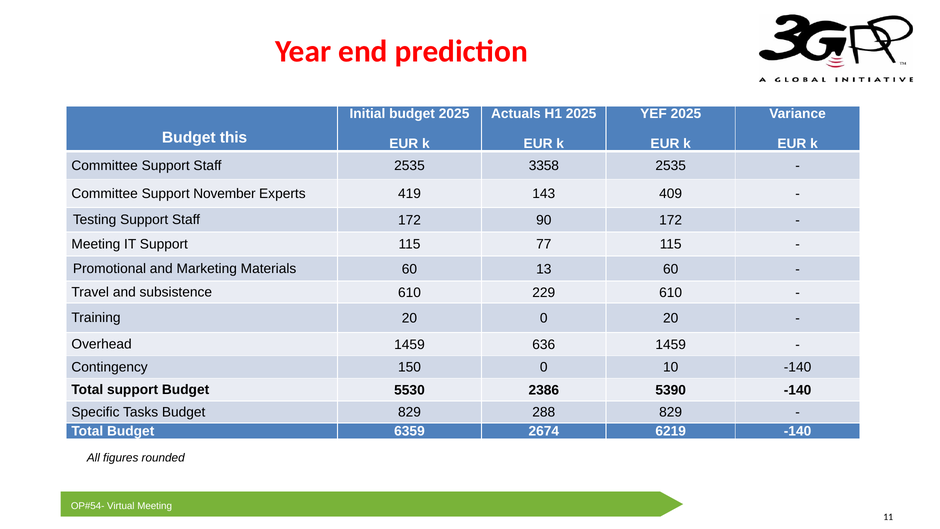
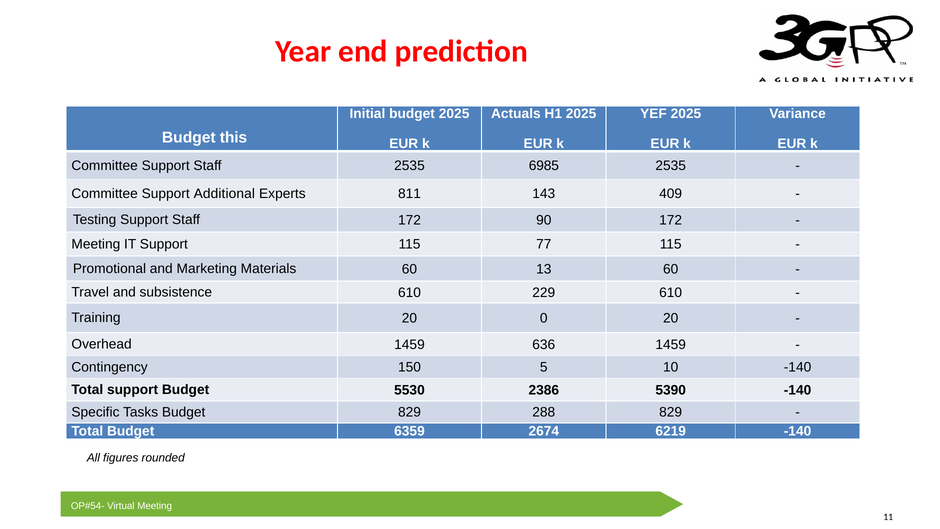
3358: 3358 -> 6985
November: November -> Additional
419: 419 -> 811
150 0: 0 -> 5
